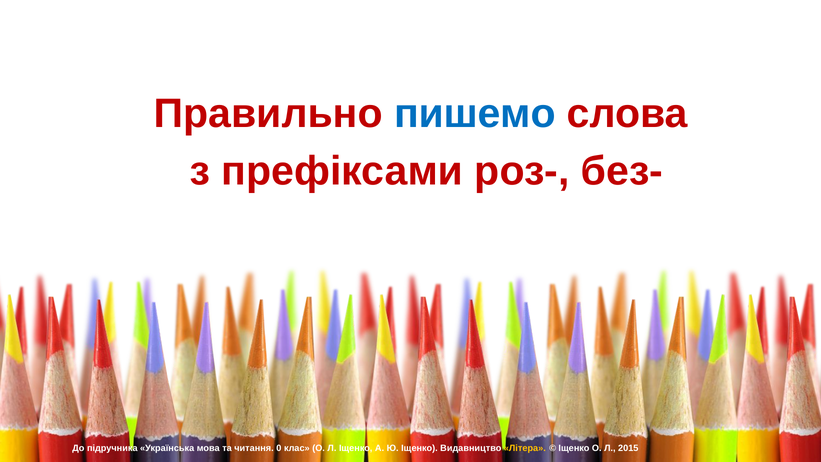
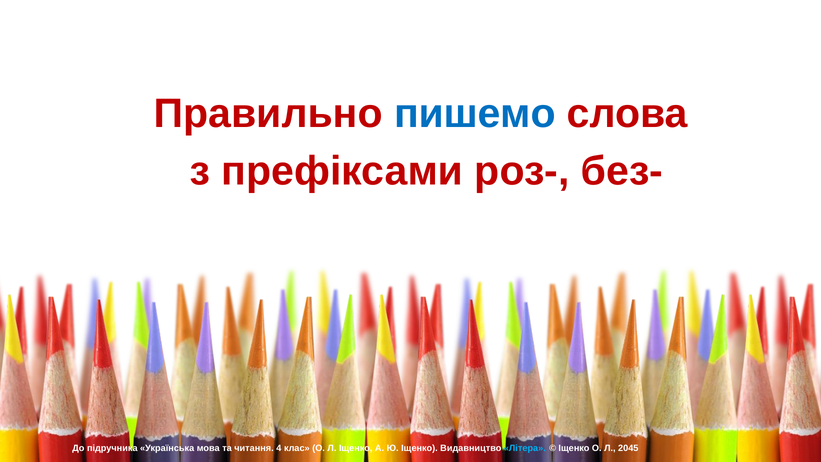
0: 0 -> 4
Літера colour: yellow -> light blue
2015: 2015 -> 2045
